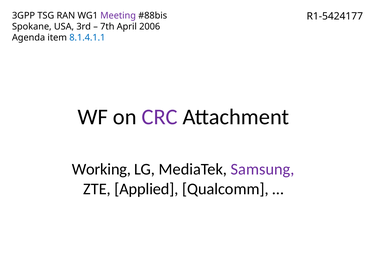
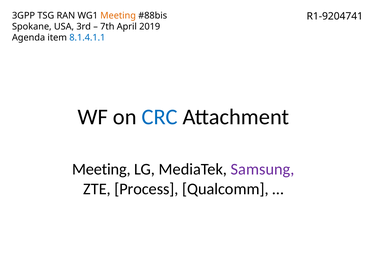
Meeting at (118, 16) colour: purple -> orange
R1-5424177: R1-5424177 -> R1-9204741
2006: 2006 -> 2019
CRC colour: purple -> blue
Working at (101, 169): Working -> Meeting
Applied: Applied -> Process
